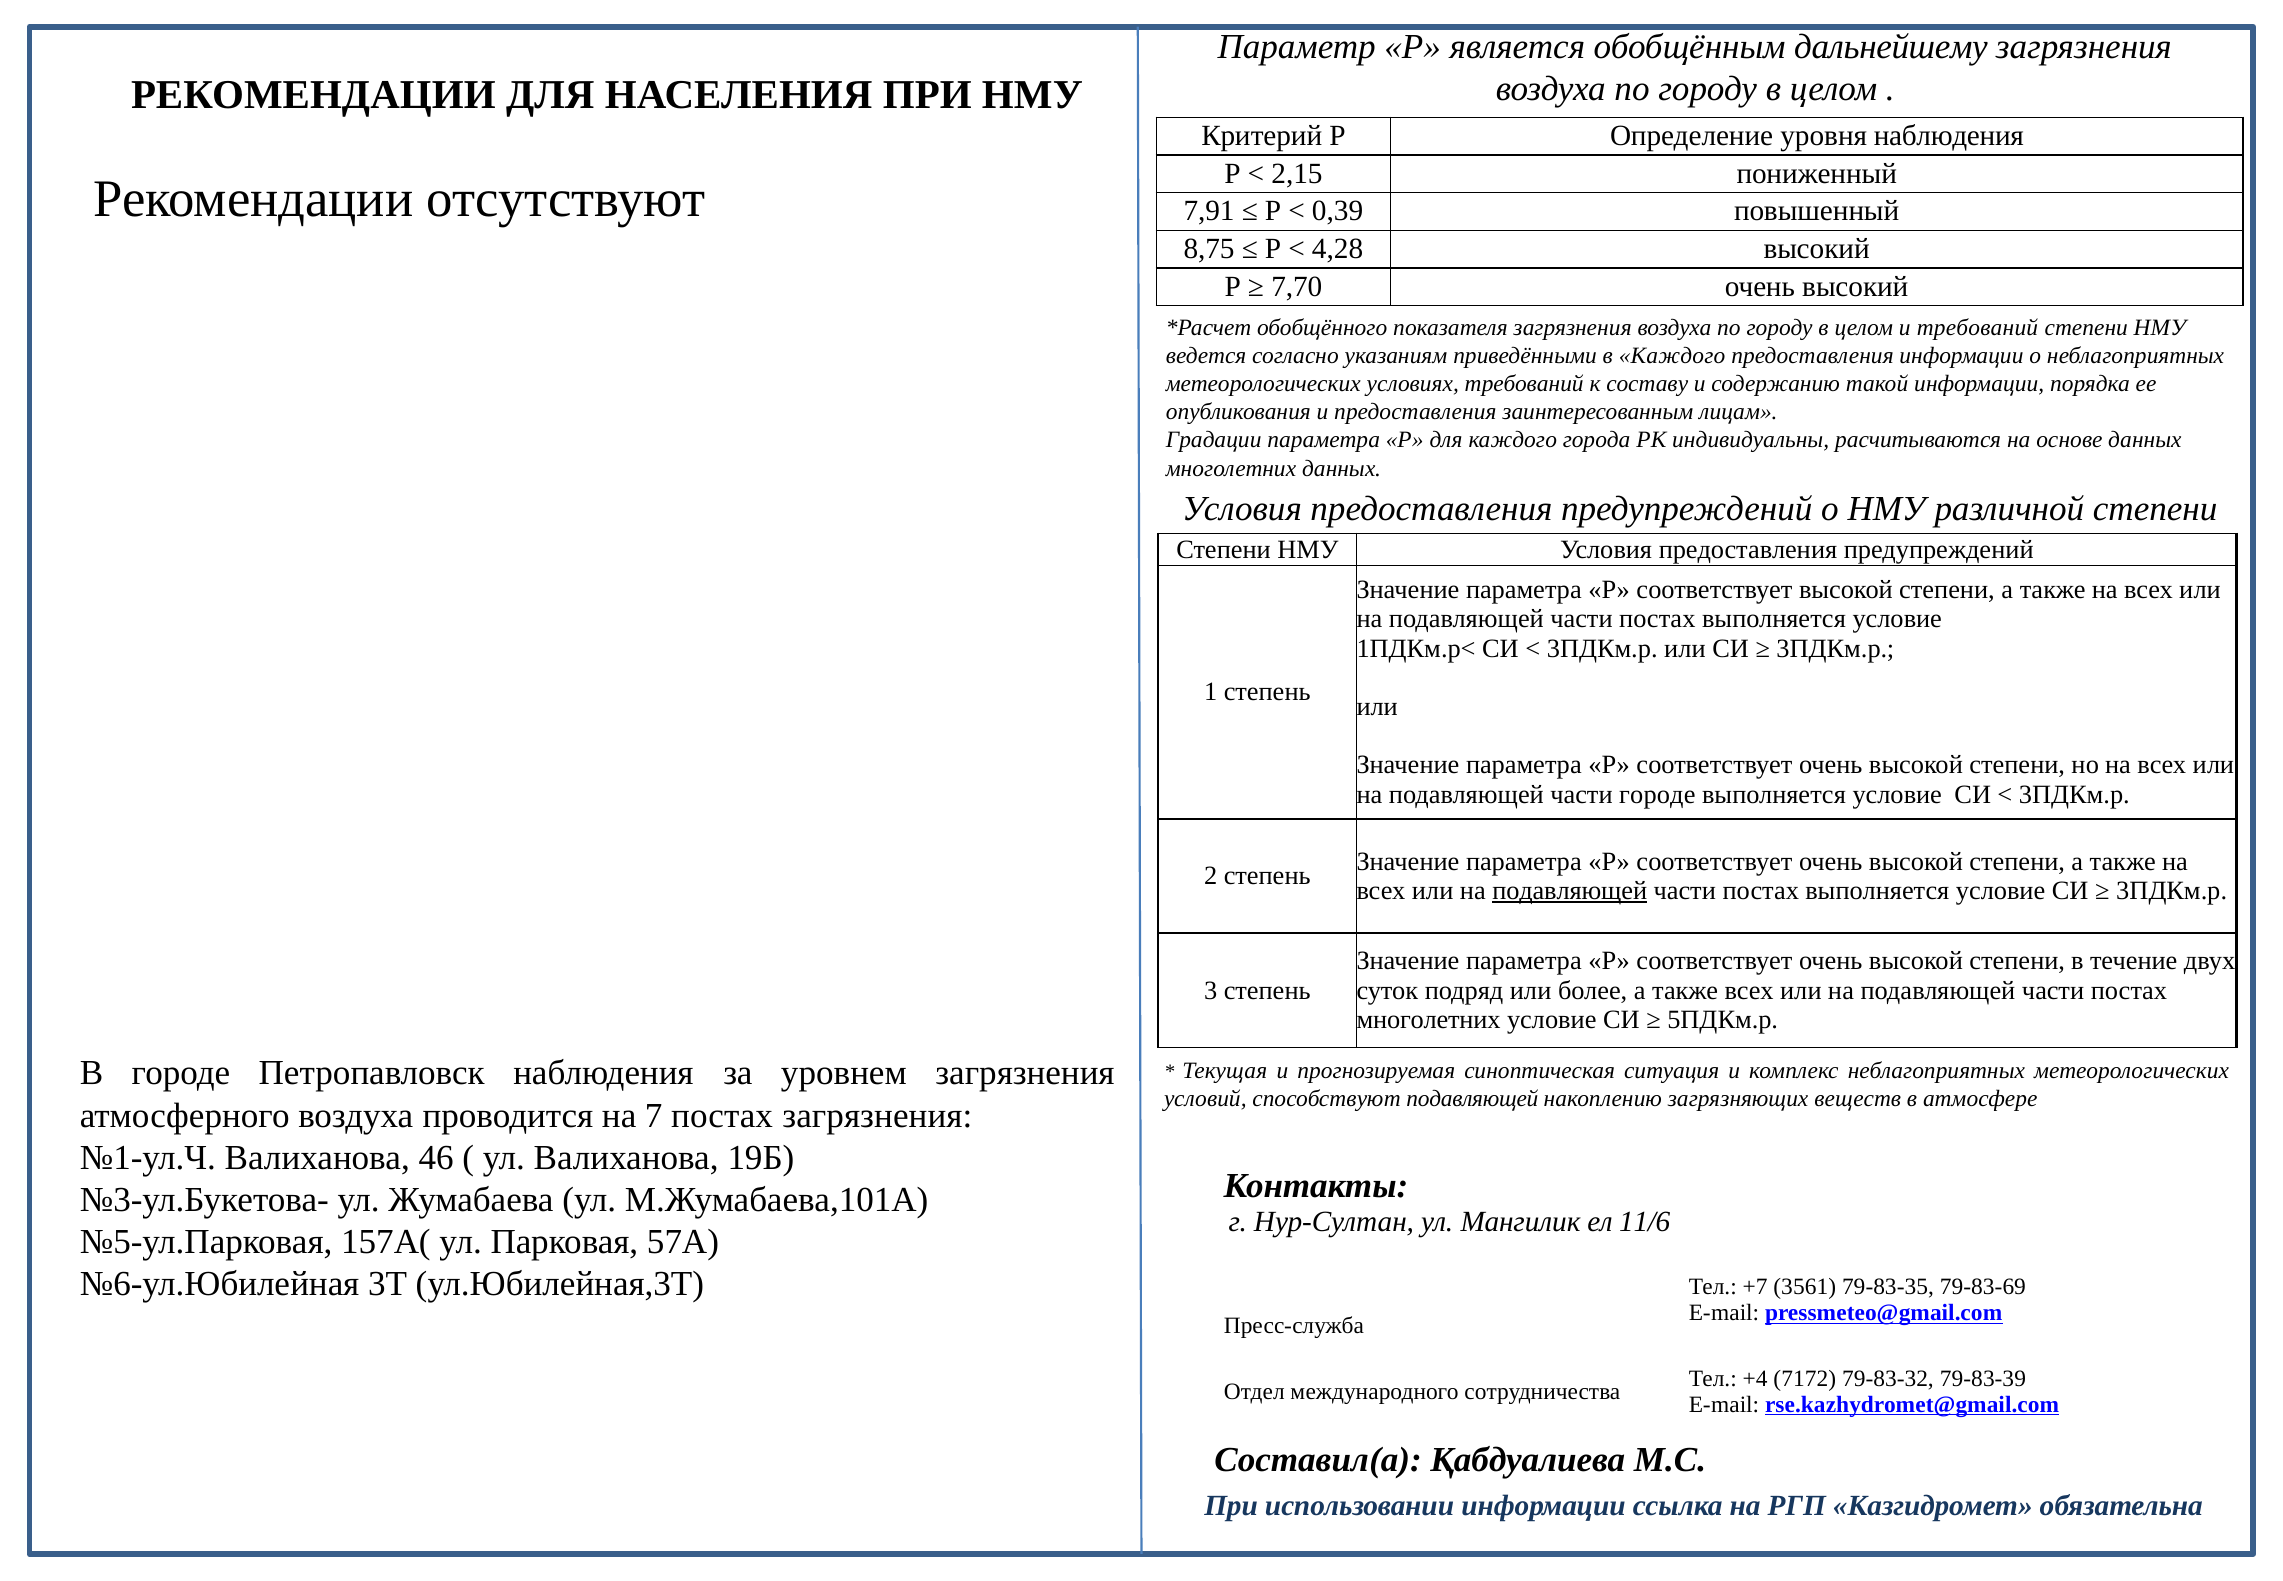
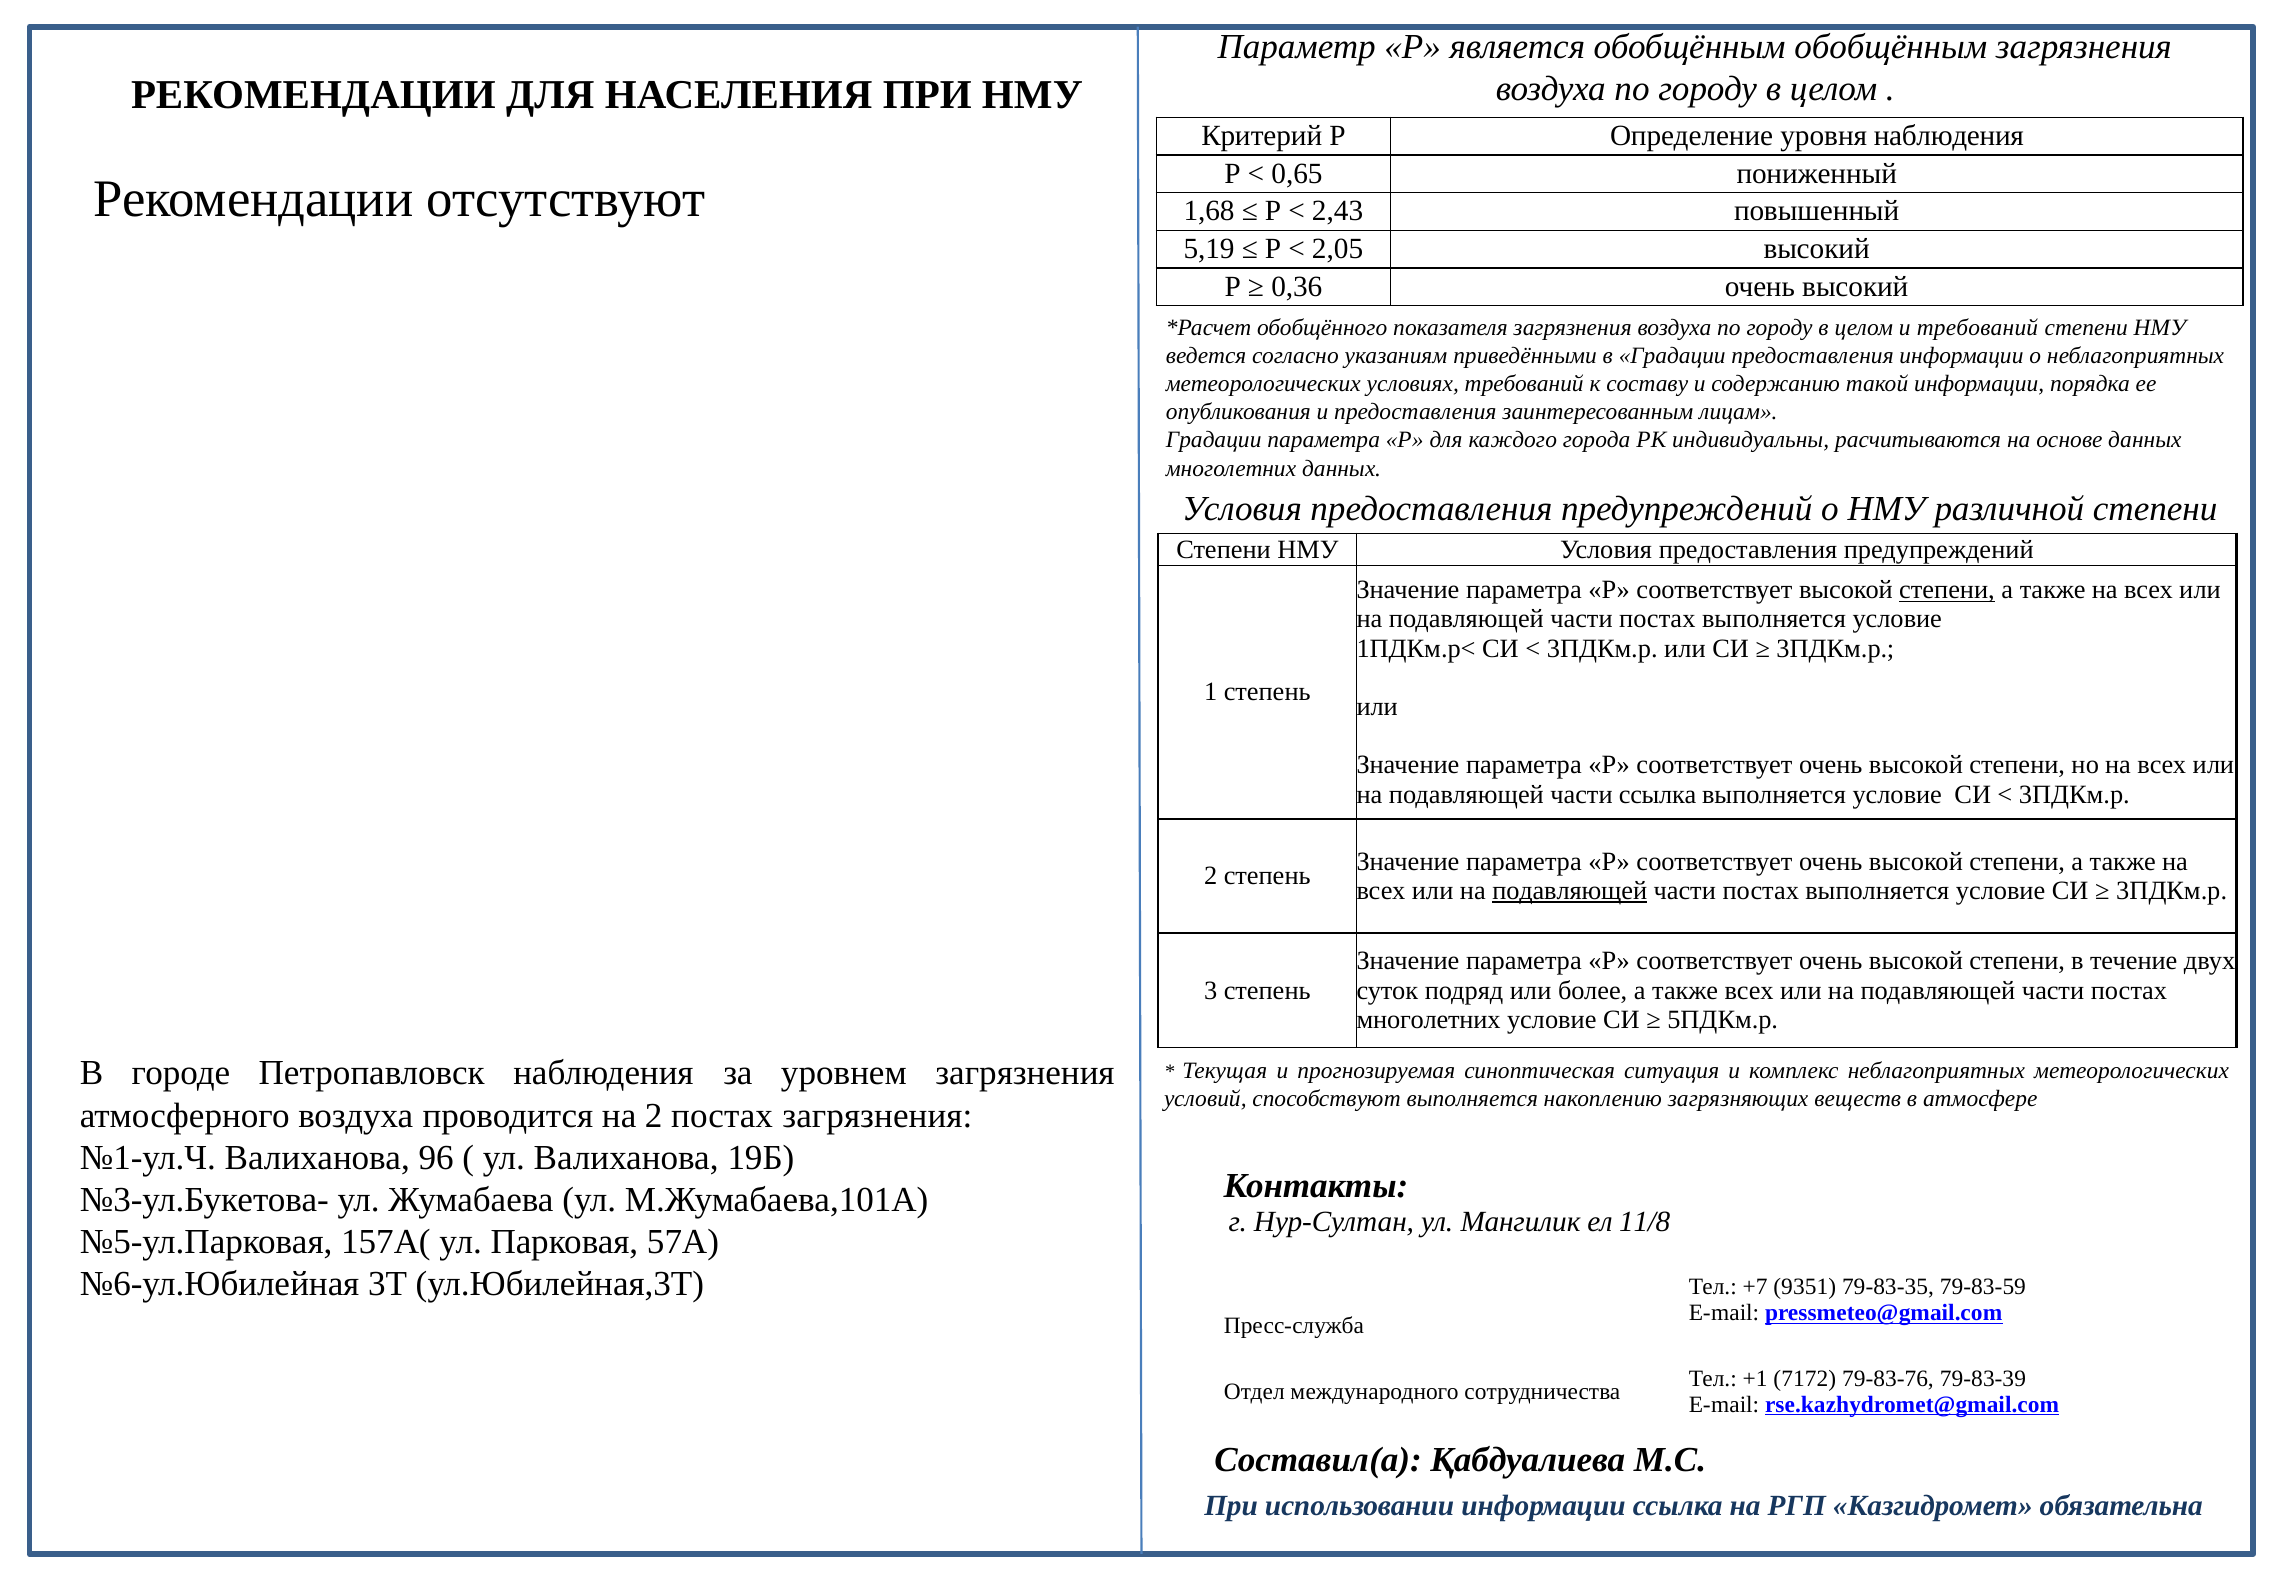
обобщённым дальнейшему: дальнейшему -> обобщённым
2,15: 2,15 -> 0,65
7,91: 7,91 -> 1,68
0,39: 0,39 -> 2,43
8,75: 8,75 -> 5,19
4,28: 4,28 -> 2,05
7,70: 7,70 -> 0,36
в Каждого: Каждого -> Градации
степени at (1947, 590) underline: none -> present
части городе: городе -> ссылка
способствуют подавляющей: подавляющей -> выполняется
на 7: 7 -> 2
46: 46 -> 96
11/6: 11/6 -> 11/8
3561: 3561 -> 9351
79-83-69: 79-83-69 -> 79-83-59
+4: +4 -> +1
79-83-32: 79-83-32 -> 79-83-76
